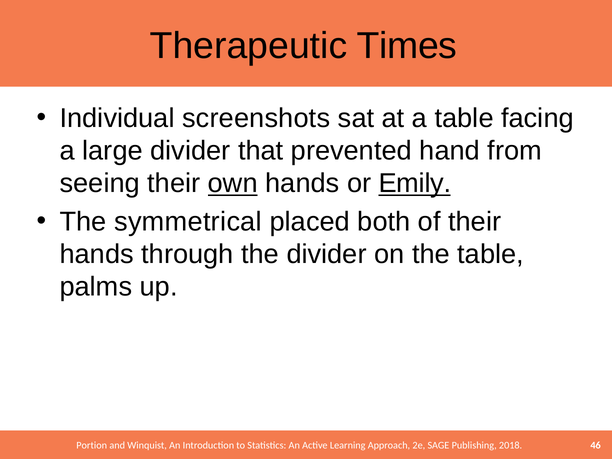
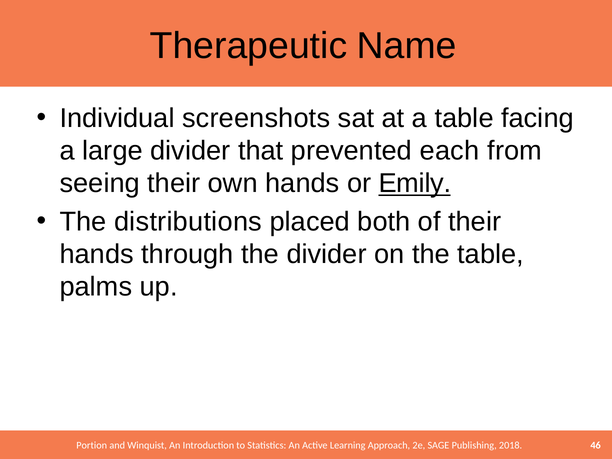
Times: Times -> Name
hand: hand -> each
own underline: present -> none
symmetrical: symmetrical -> distributions
